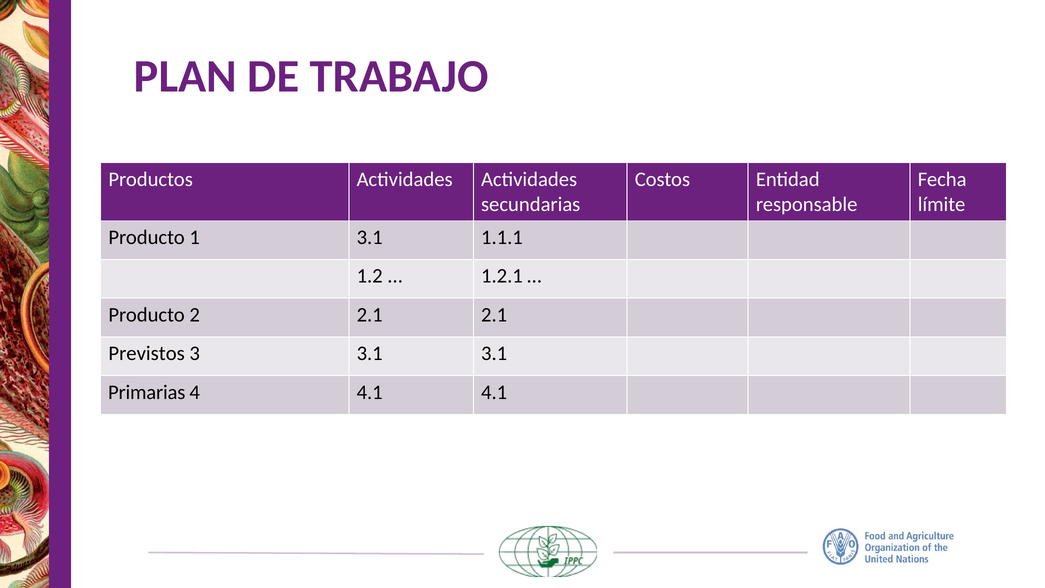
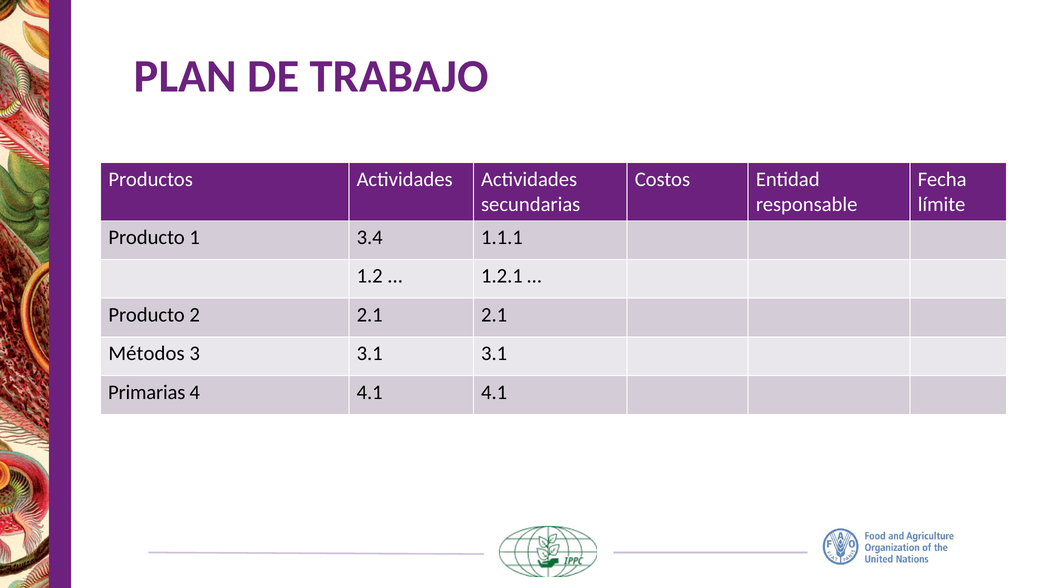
1 3.1: 3.1 -> 3.4
Previstos: Previstos -> Métodos
